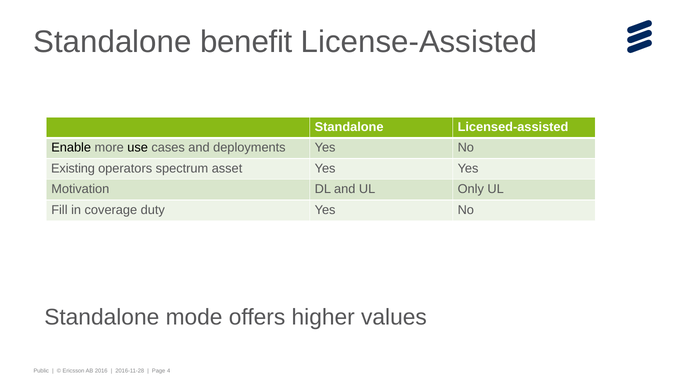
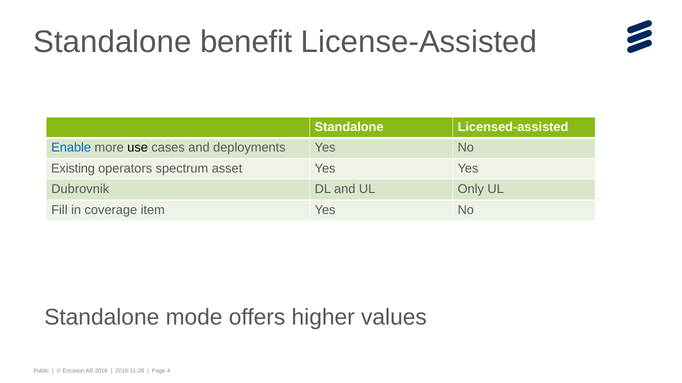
Enable colour: black -> blue
Motivation: Motivation -> Dubrovnik
duty: duty -> item
